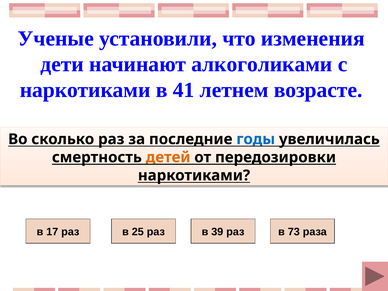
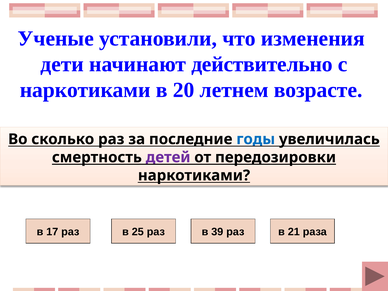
алкоголиками: алкоголиками -> действительно
41: 41 -> 20
детей colour: orange -> purple
73: 73 -> 21
